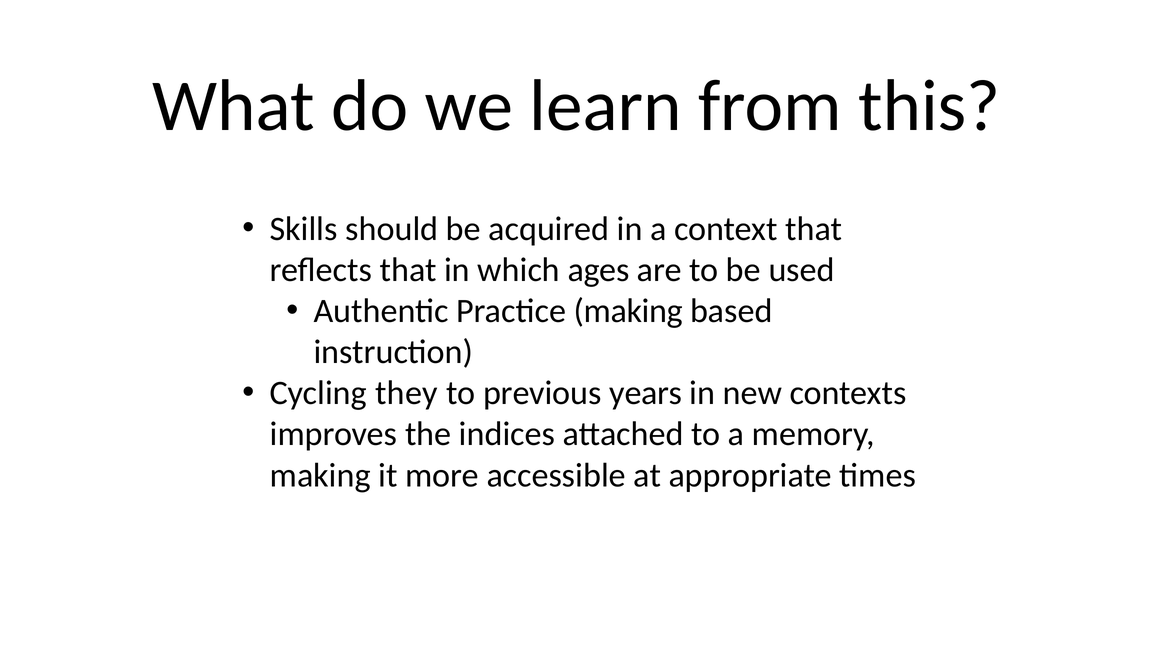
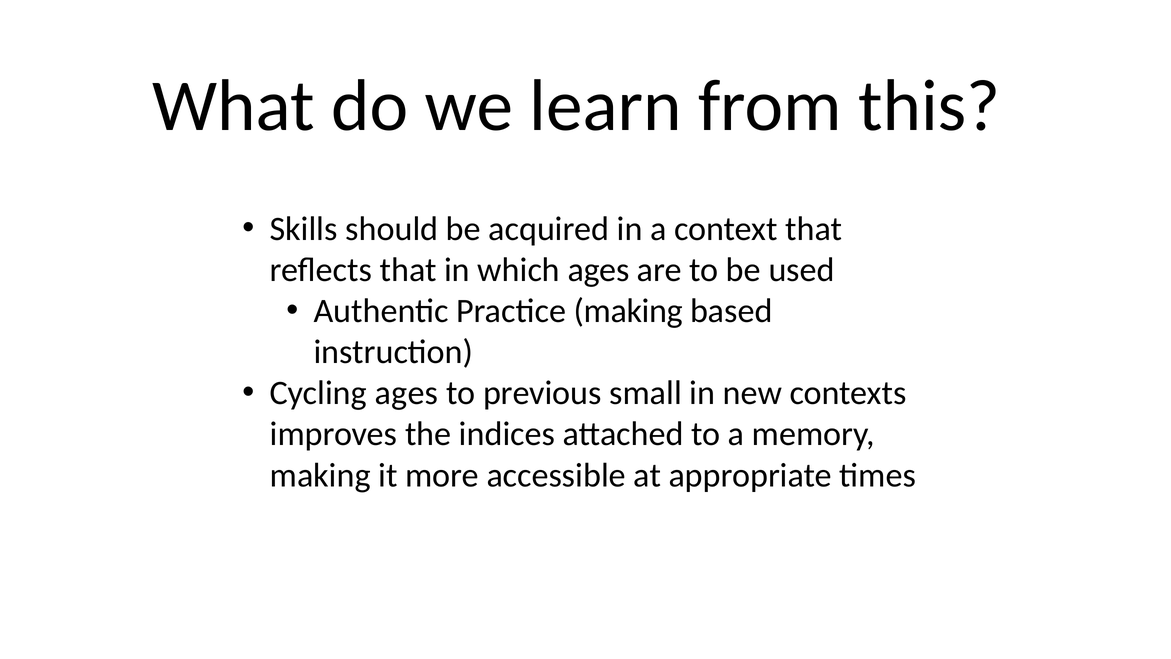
Cycling they: they -> ages
years: years -> small
